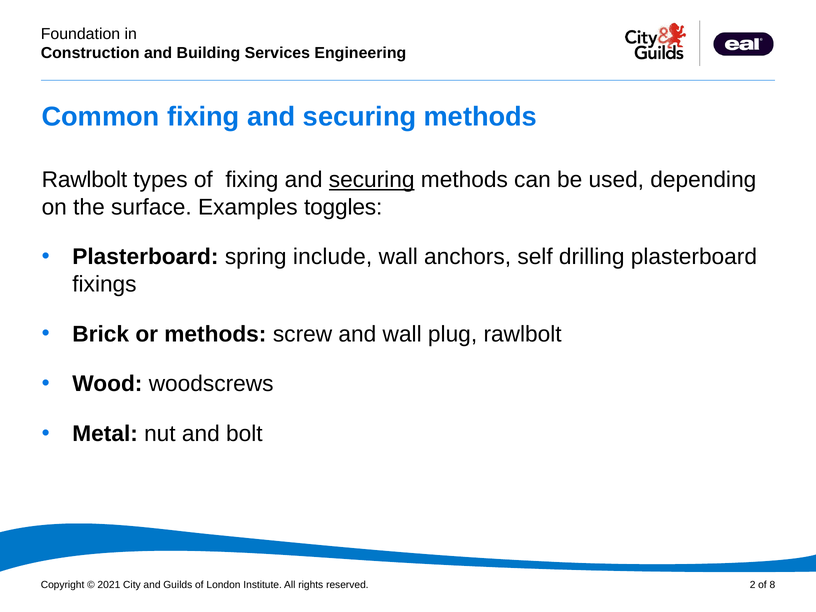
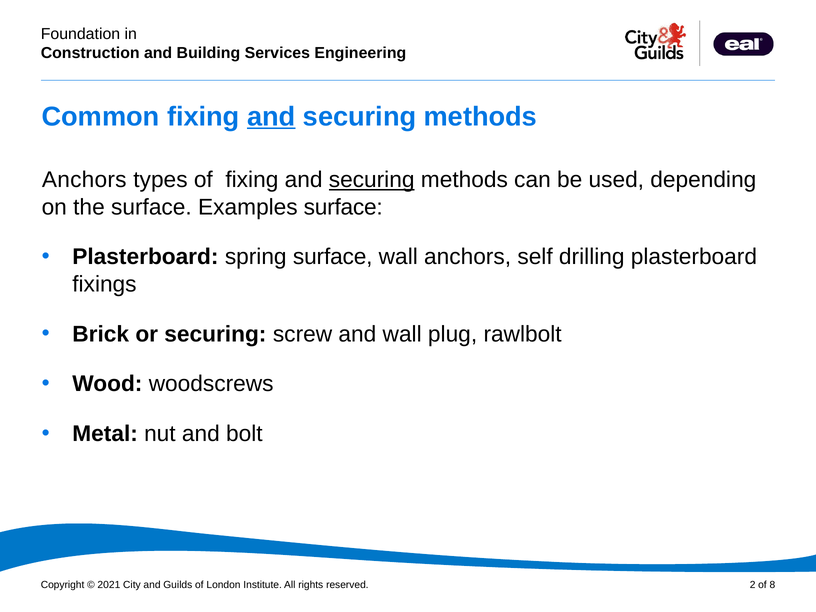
and at (271, 117) underline: none -> present
Rawlbolt at (84, 180): Rawlbolt -> Anchors
Examples toggles: toggles -> surface
spring include: include -> surface
or methods: methods -> securing
